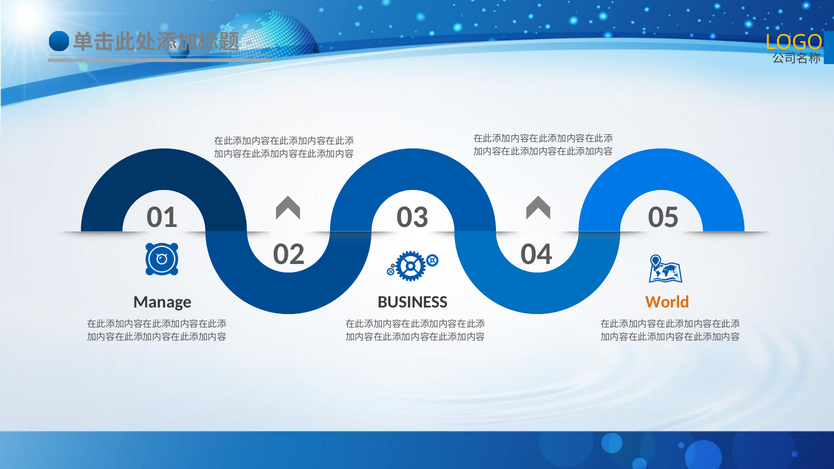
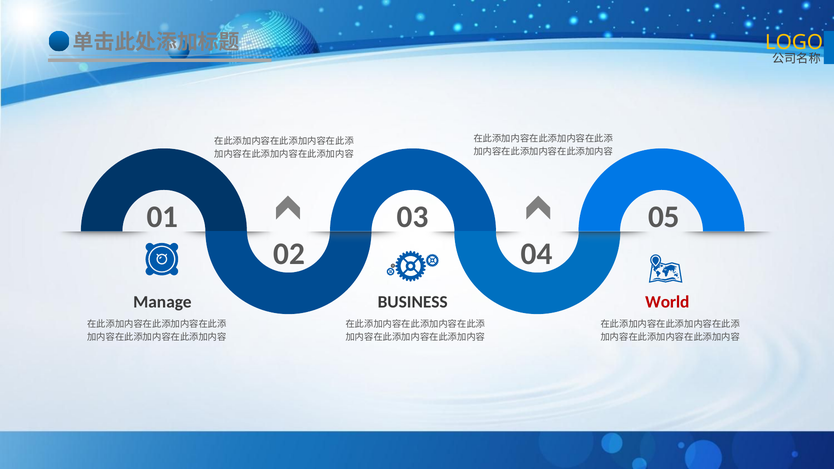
World colour: orange -> red
